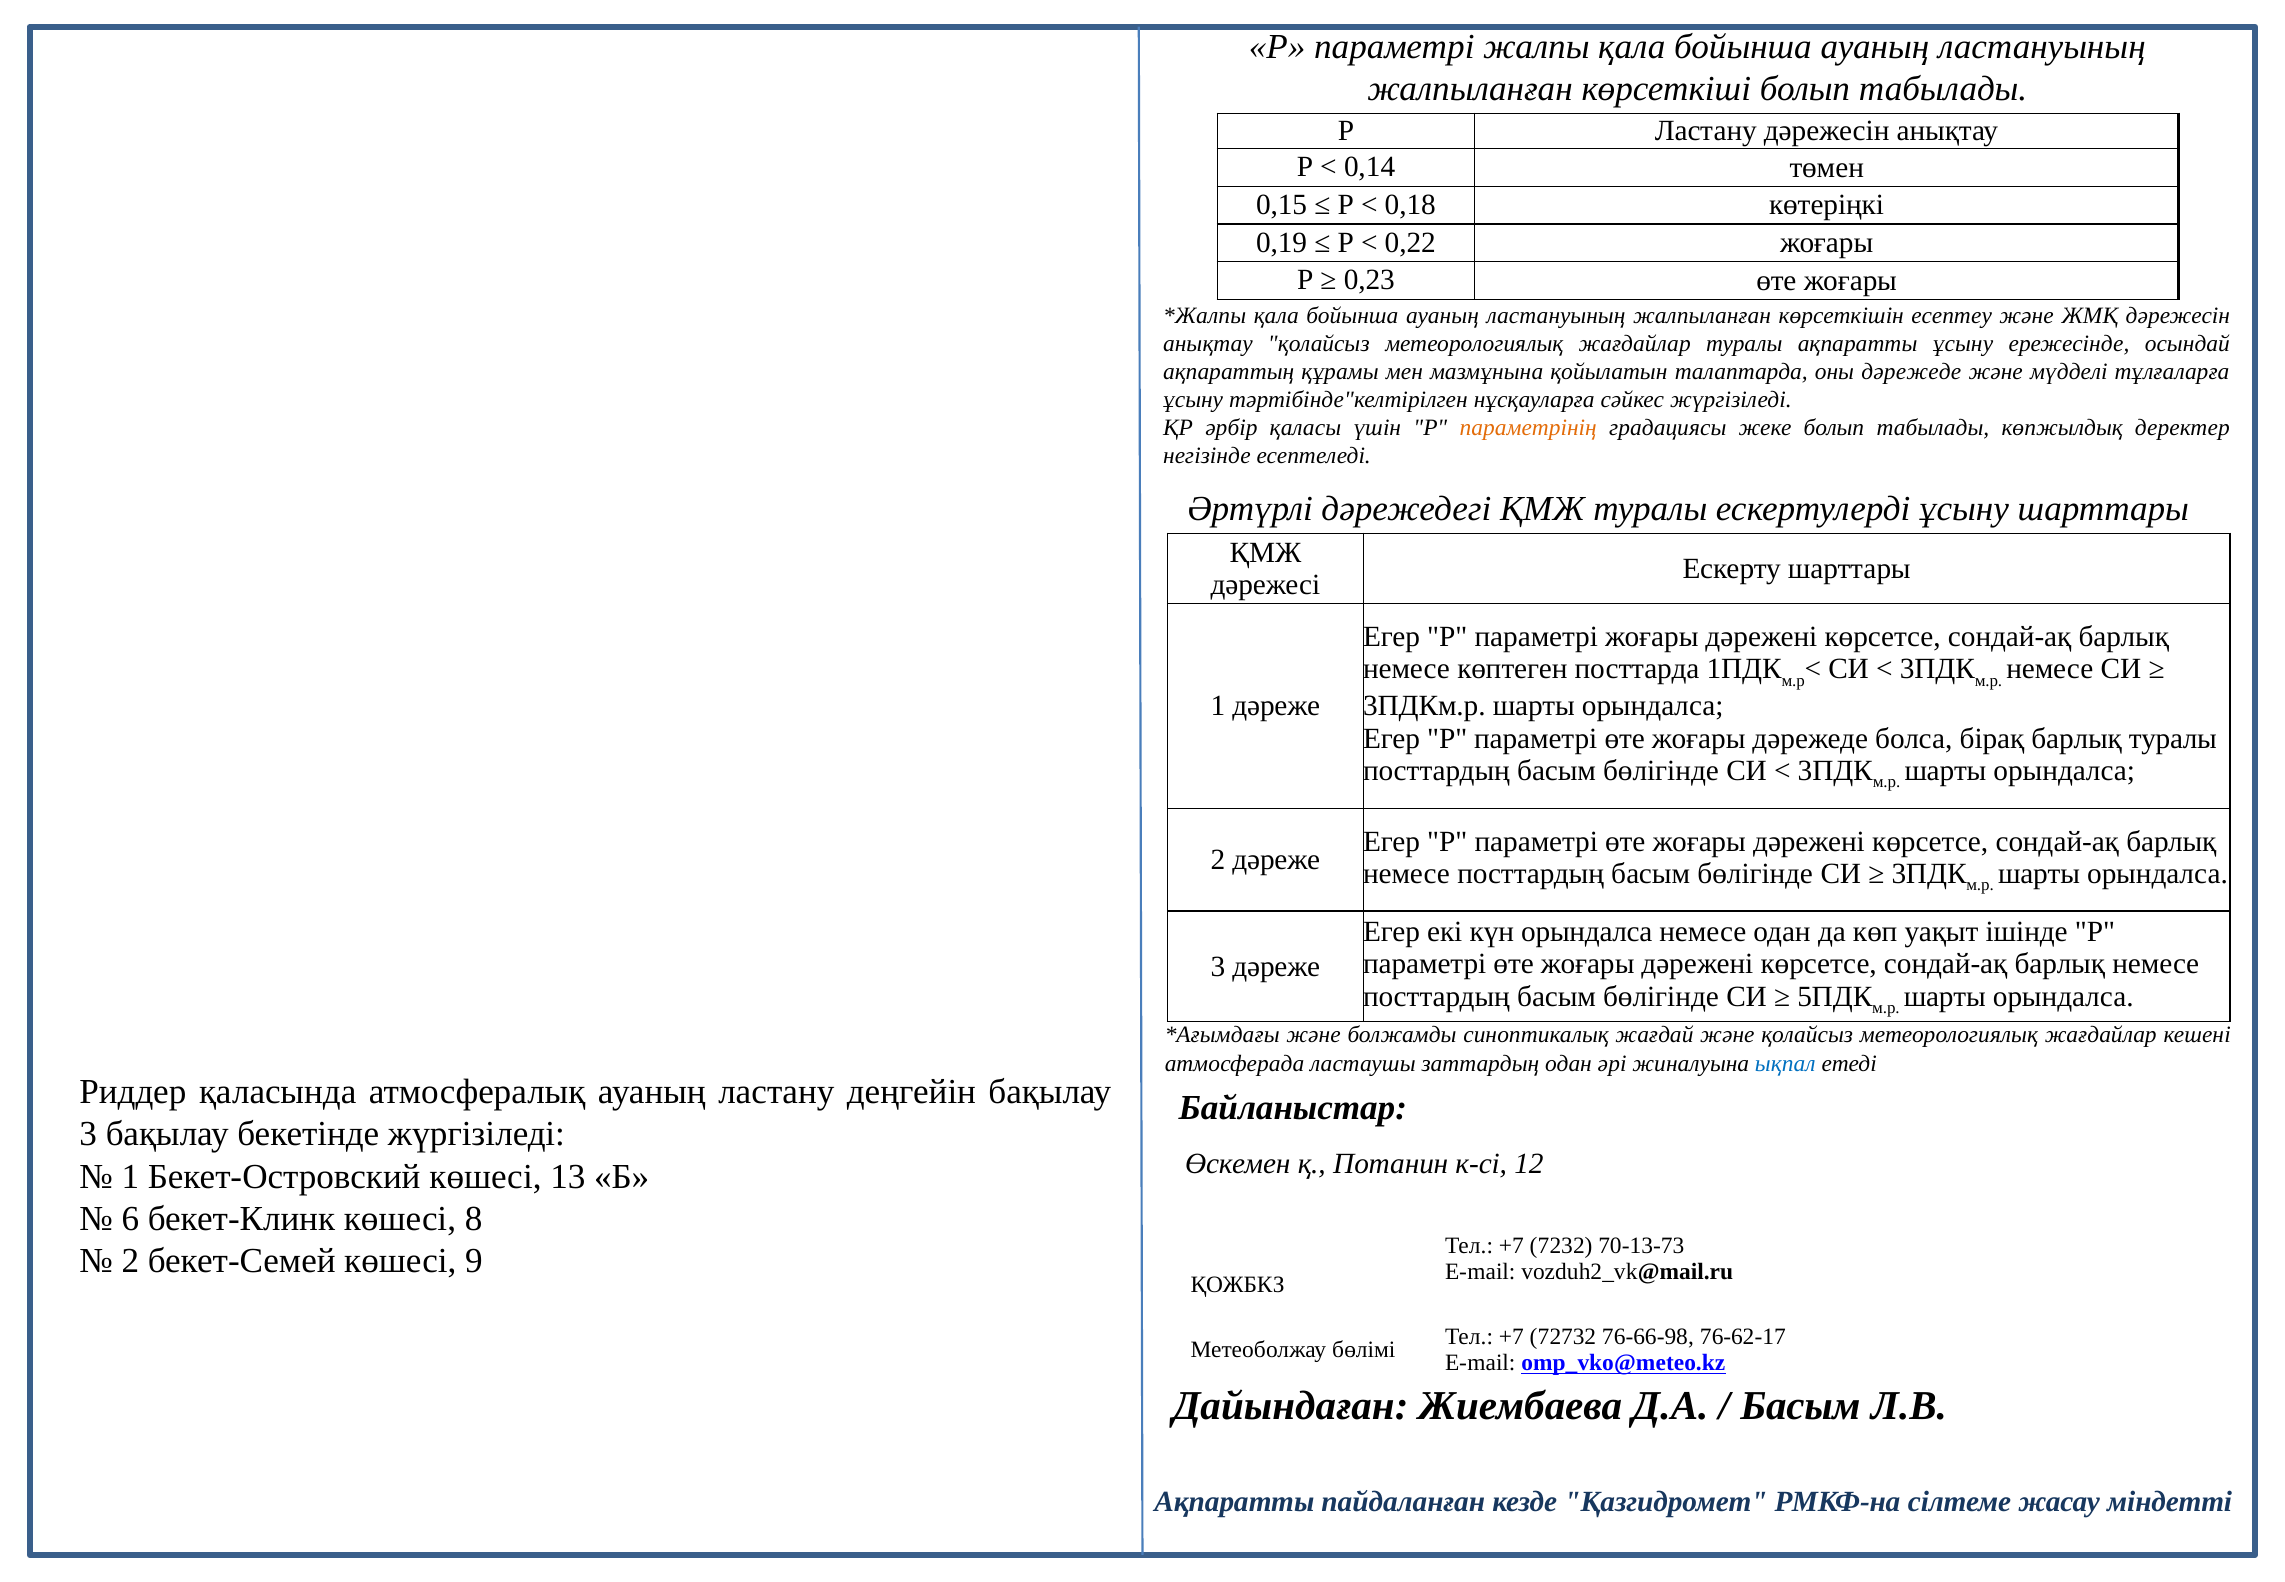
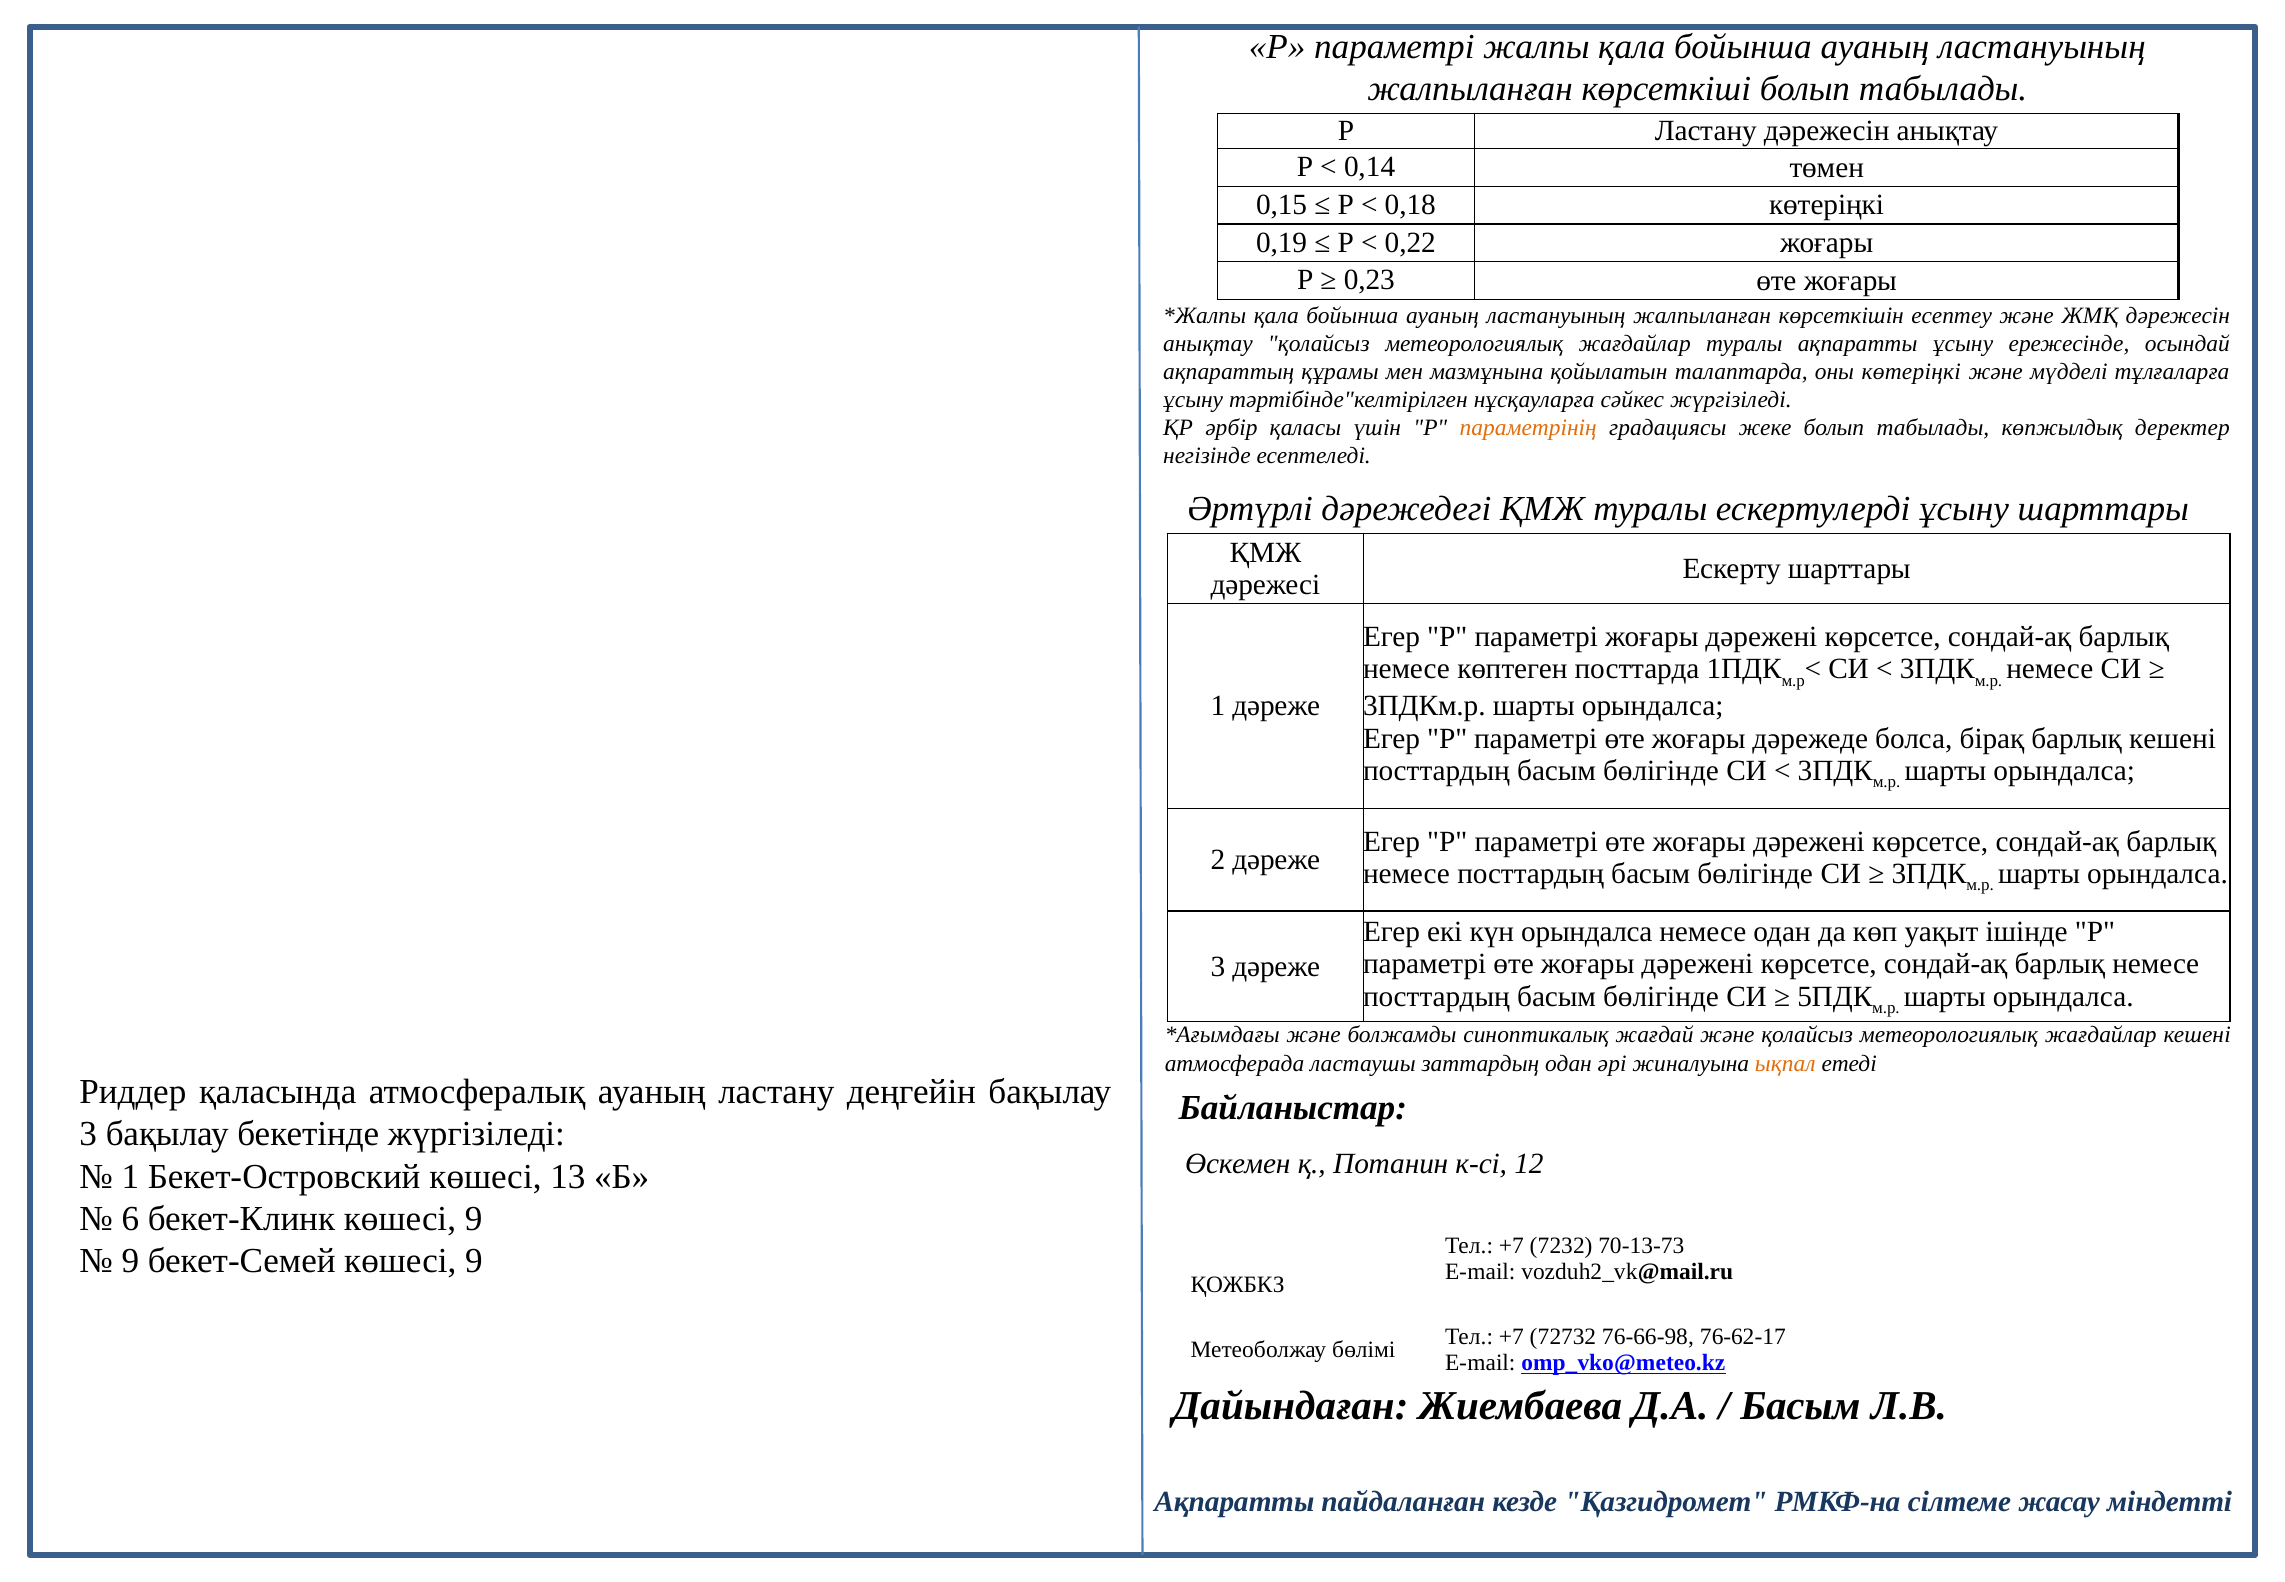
оны дәрежеде: дәрежеде -> көтеріңкі
барлық туралы: туралы -> кешені
ықпал colour: blue -> orange
бекет-Клинк көшесі 8: 8 -> 9
2 at (130, 1261): 2 -> 9
